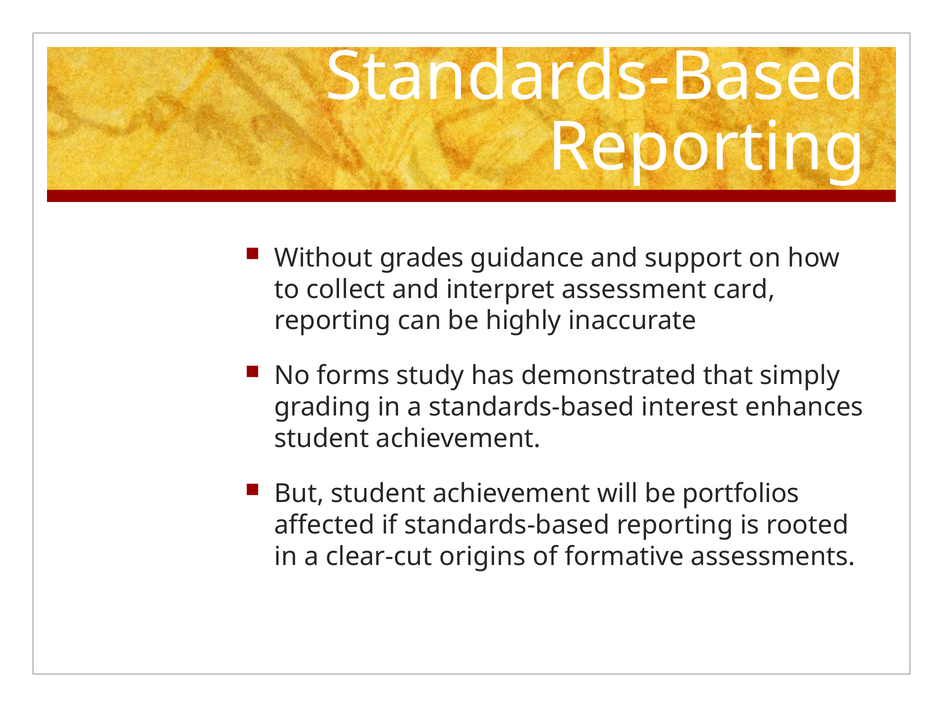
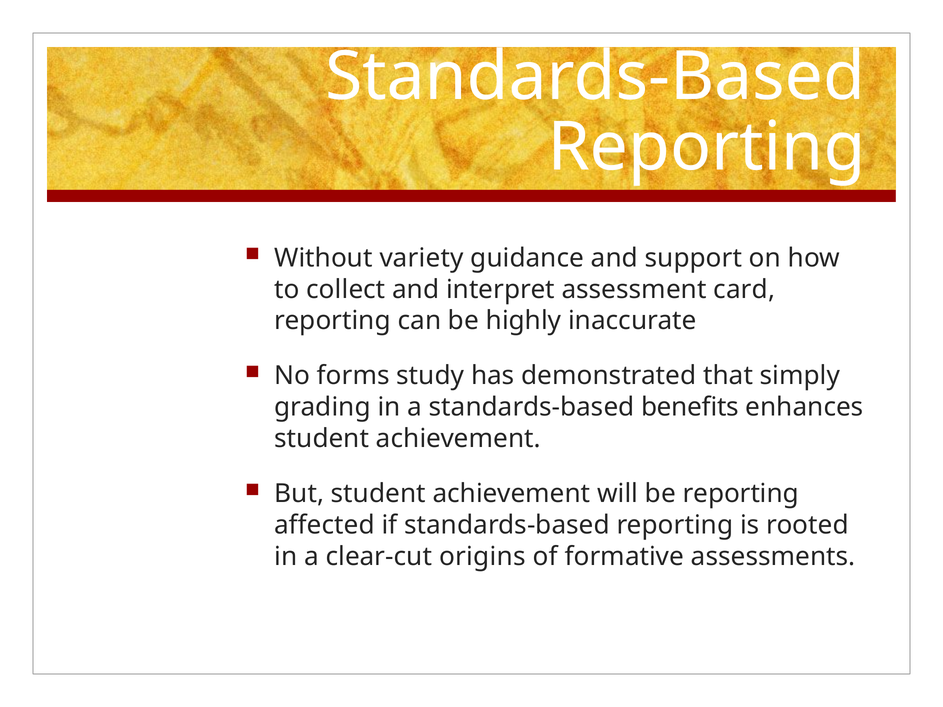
grades: grades -> variety
interest: interest -> benefits
be portfolios: portfolios -> reporting
